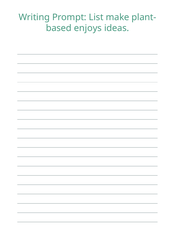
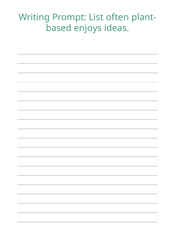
make: make -> often
